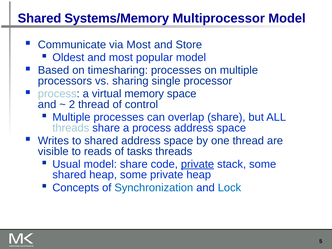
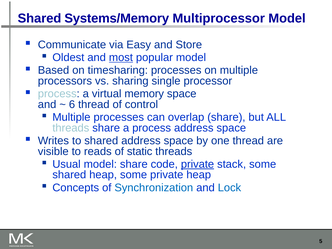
via Most: Most -> Easy
most at (121, 58) underline: none -> present
2: 2 -> 6
tasks: tasks -> static
